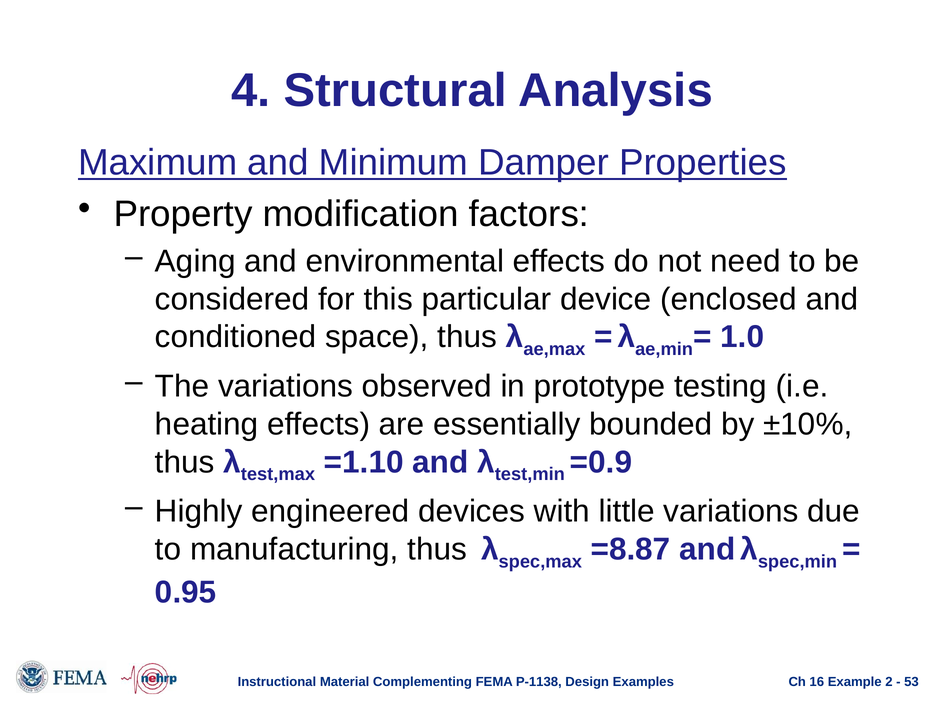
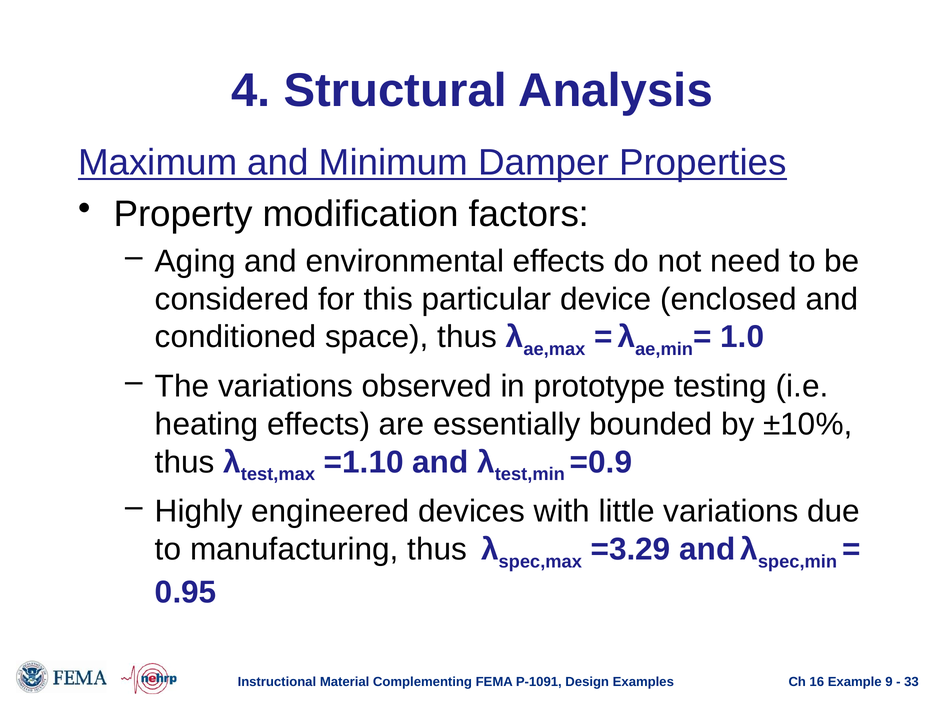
=8.87: =8.87 -> =3.29
P-1138: P-1138 -> P-1091
2: 2 -> 9
53: 53 -> 33
